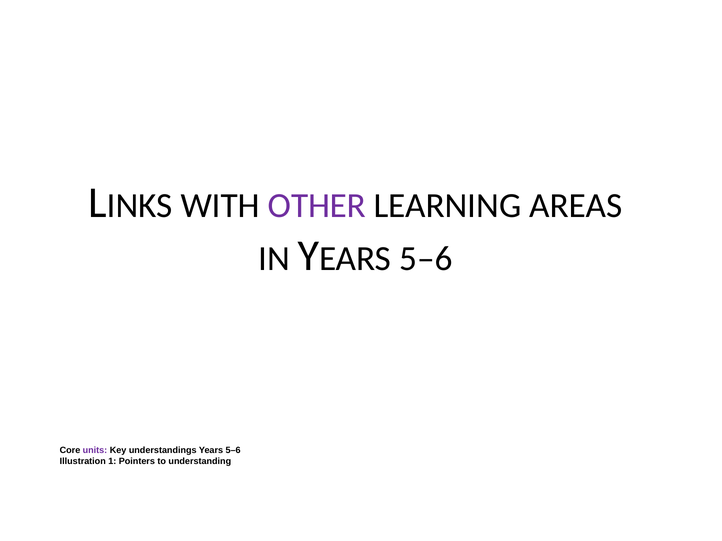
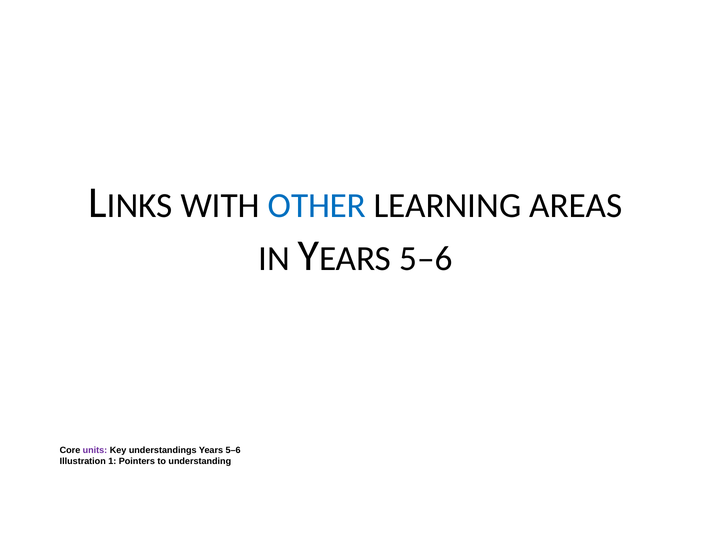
OTHER colour: purple -> blue
